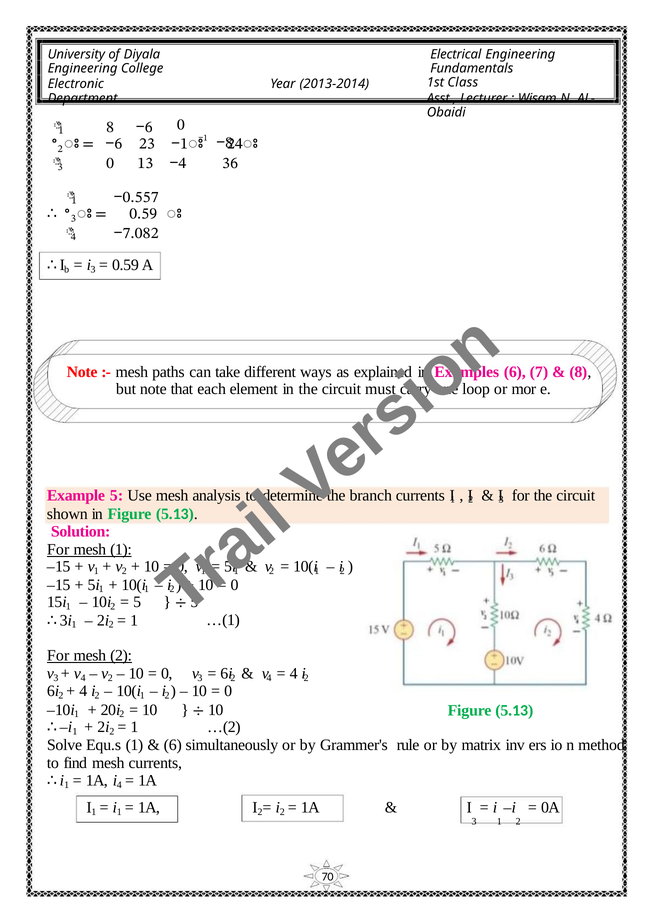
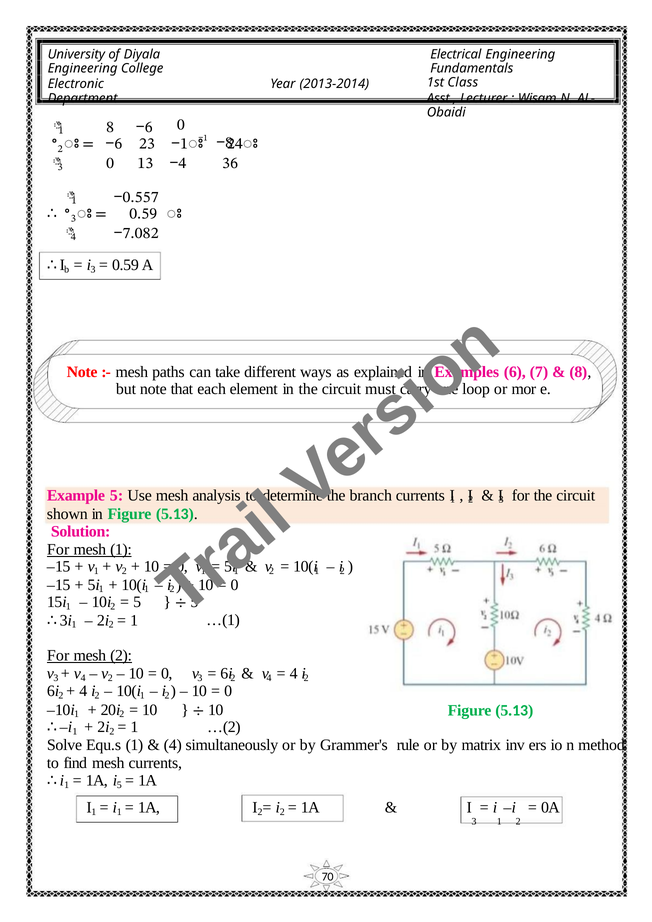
6 at (173, 746): 6 -> 4
1 4: 4 -> 5
